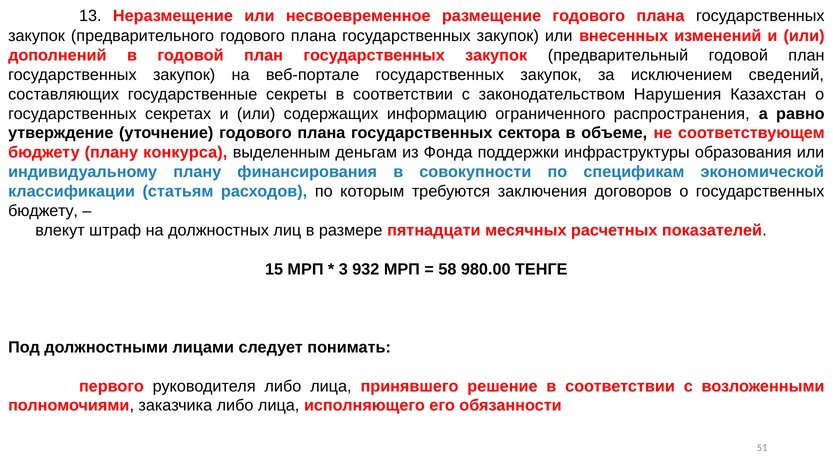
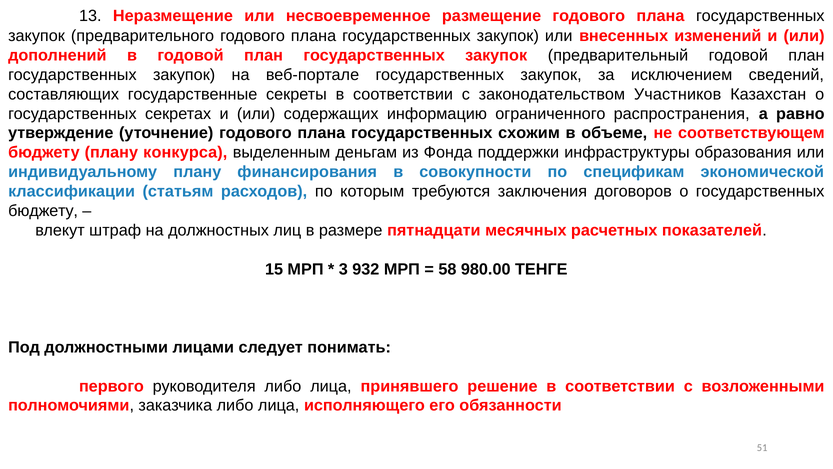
Нарушения: Нарушения -> Участников
сектора: сектора -> схожим
